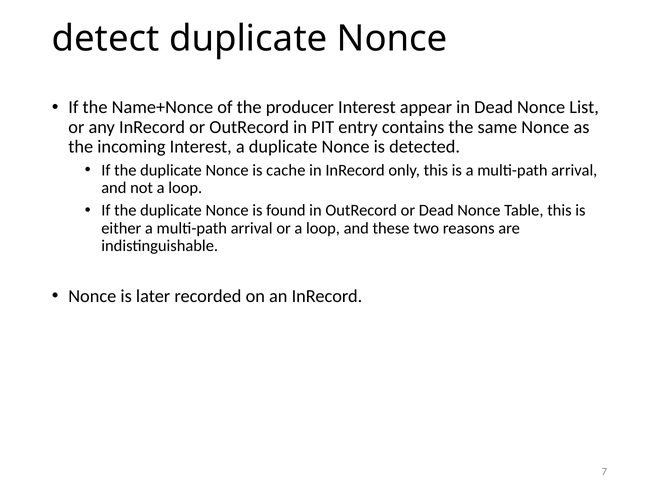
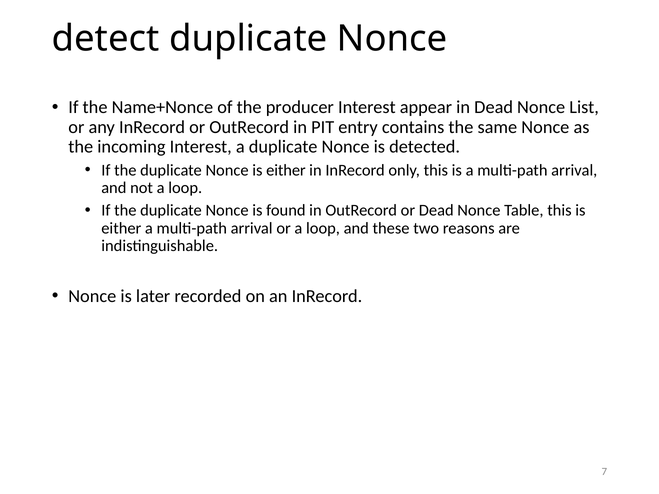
Nonce is cache: cache -> either
